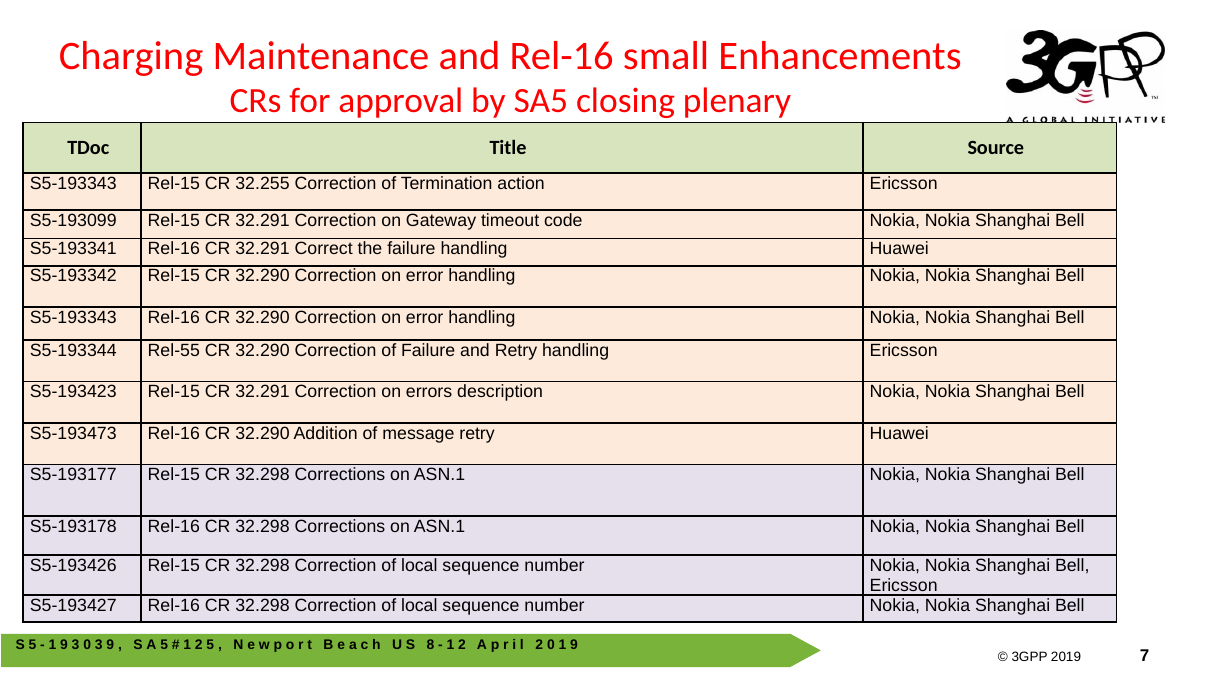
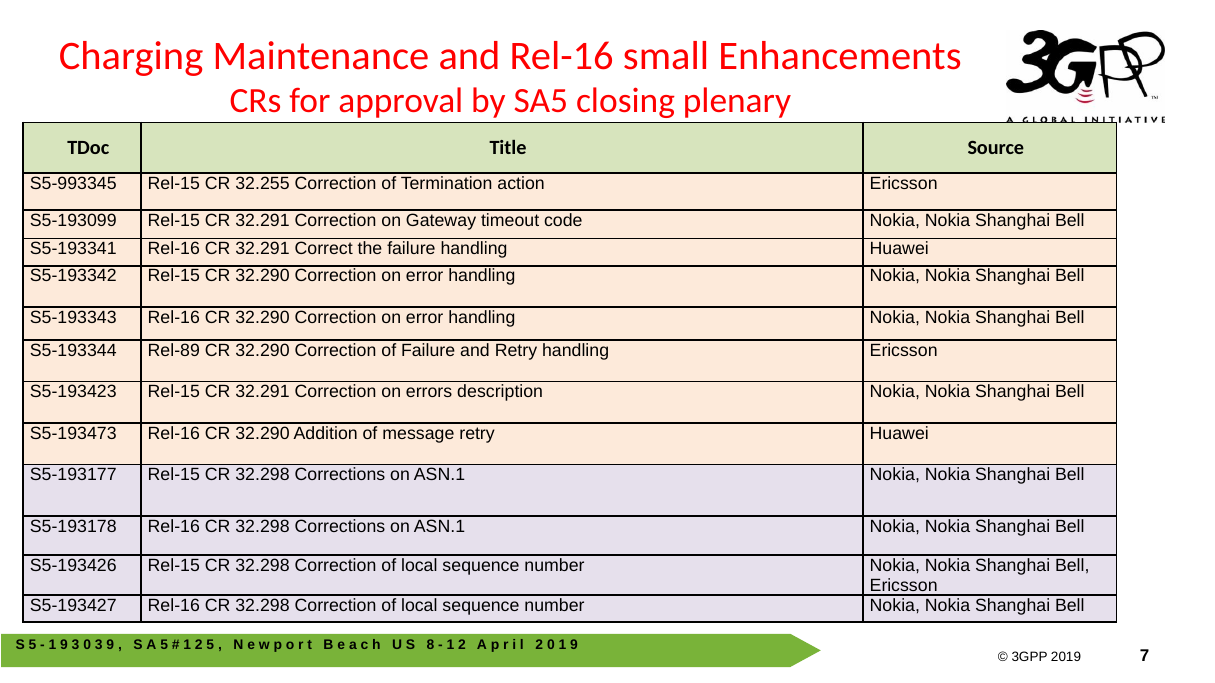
S5-193343 at (73, 183): S5-193343 -> S5-993345
Rel-55: Rel-55 -> Rel-89
